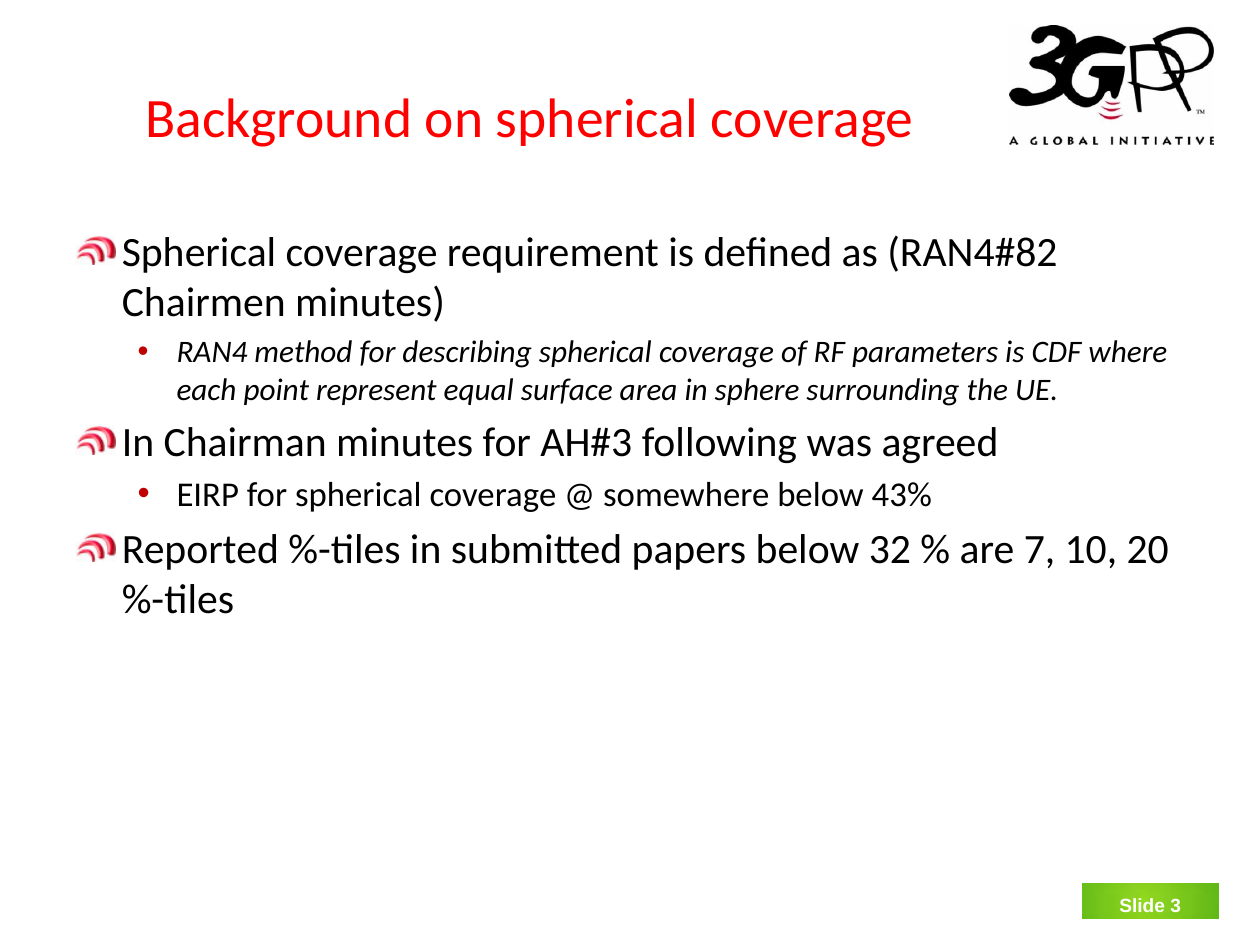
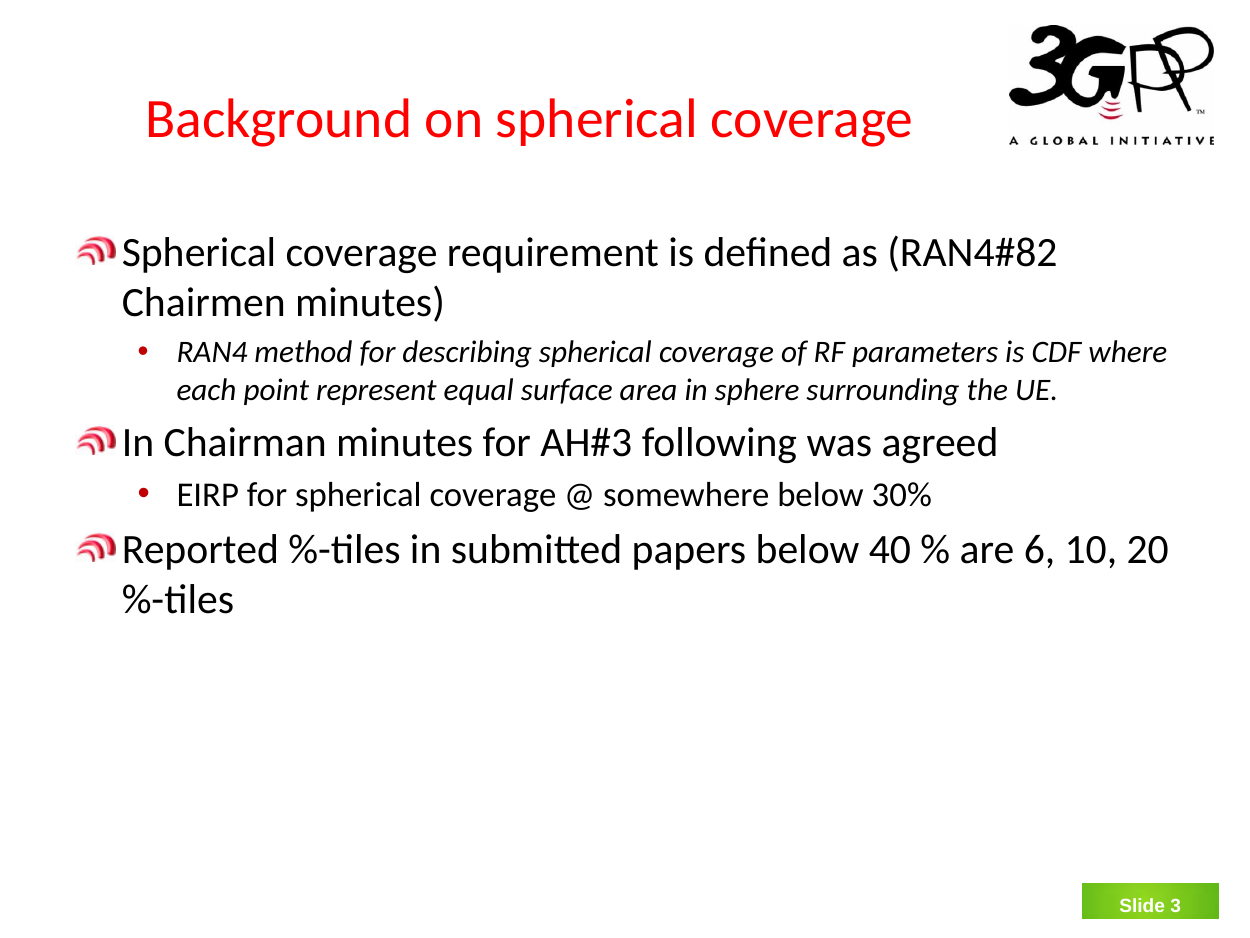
43%: 43% -> 30%
32: 32 -> 40
7: 7 -> 6
